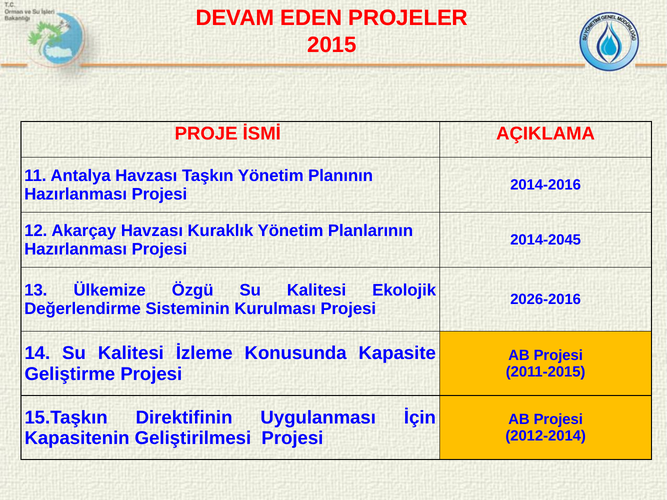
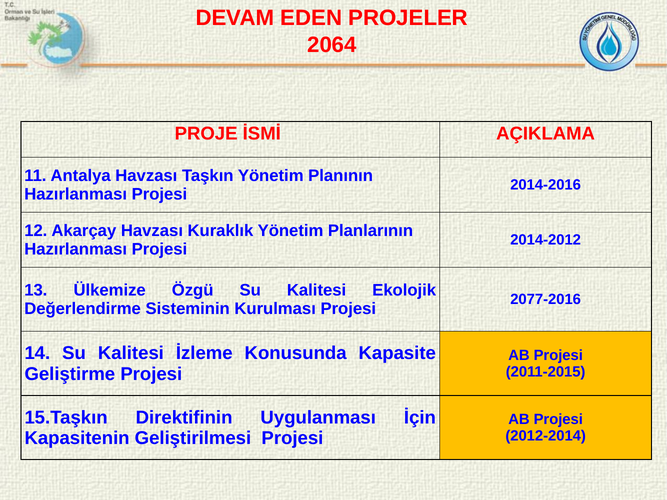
2015: 2015 -> 2064
2014-2045: 2014-2045 -> 2014-2012
2026-2016: 2026-2016 -> 2077-2016
